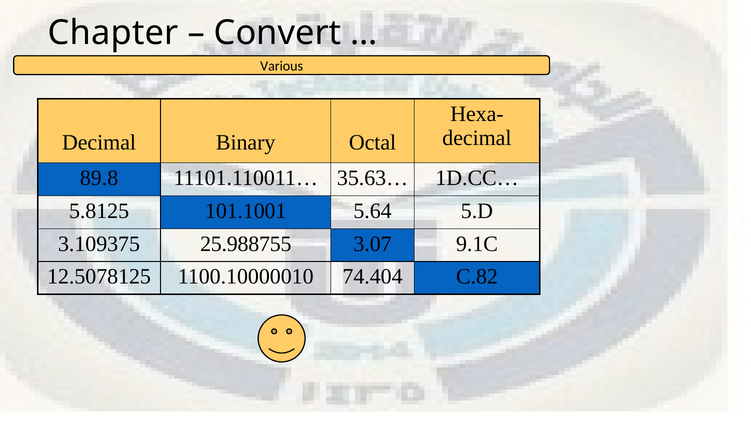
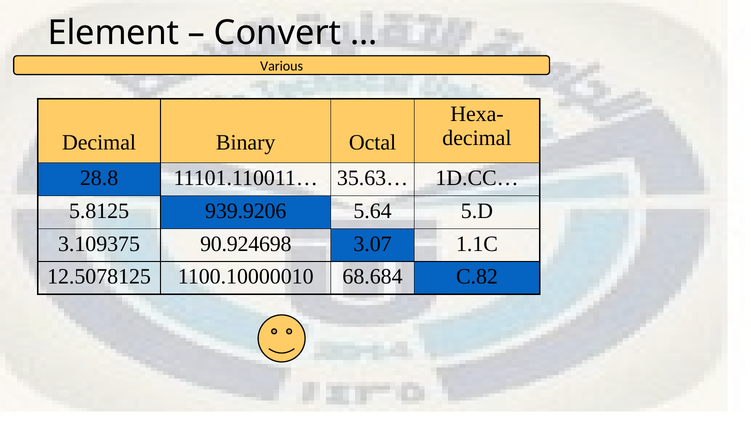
Chapter: Chapter -> Element
89.8: 89.8 -> 28.8
101.1001: 101.1001 -> 939.9206
25.988755: 25.988755 -> 90.924698
9.1C: 9.1C -> 1.1C
74.404: 74.404 -> 68.684
